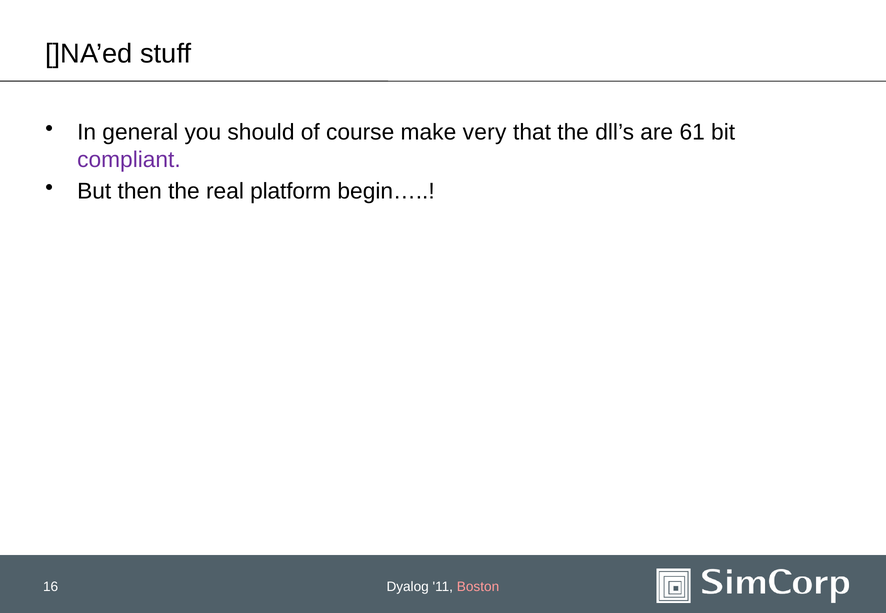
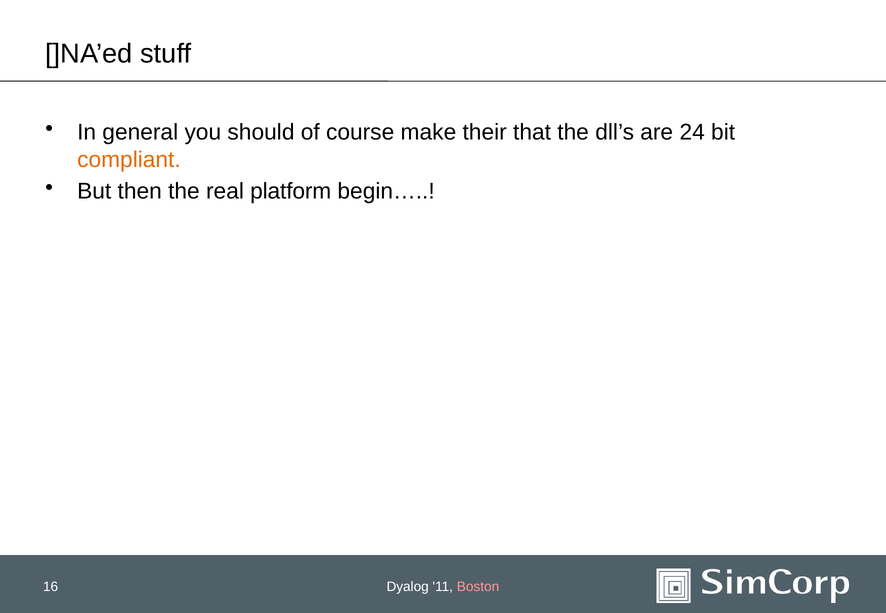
very: very -> their
61: 61 -> 24
compliant colour: purple -> orange
